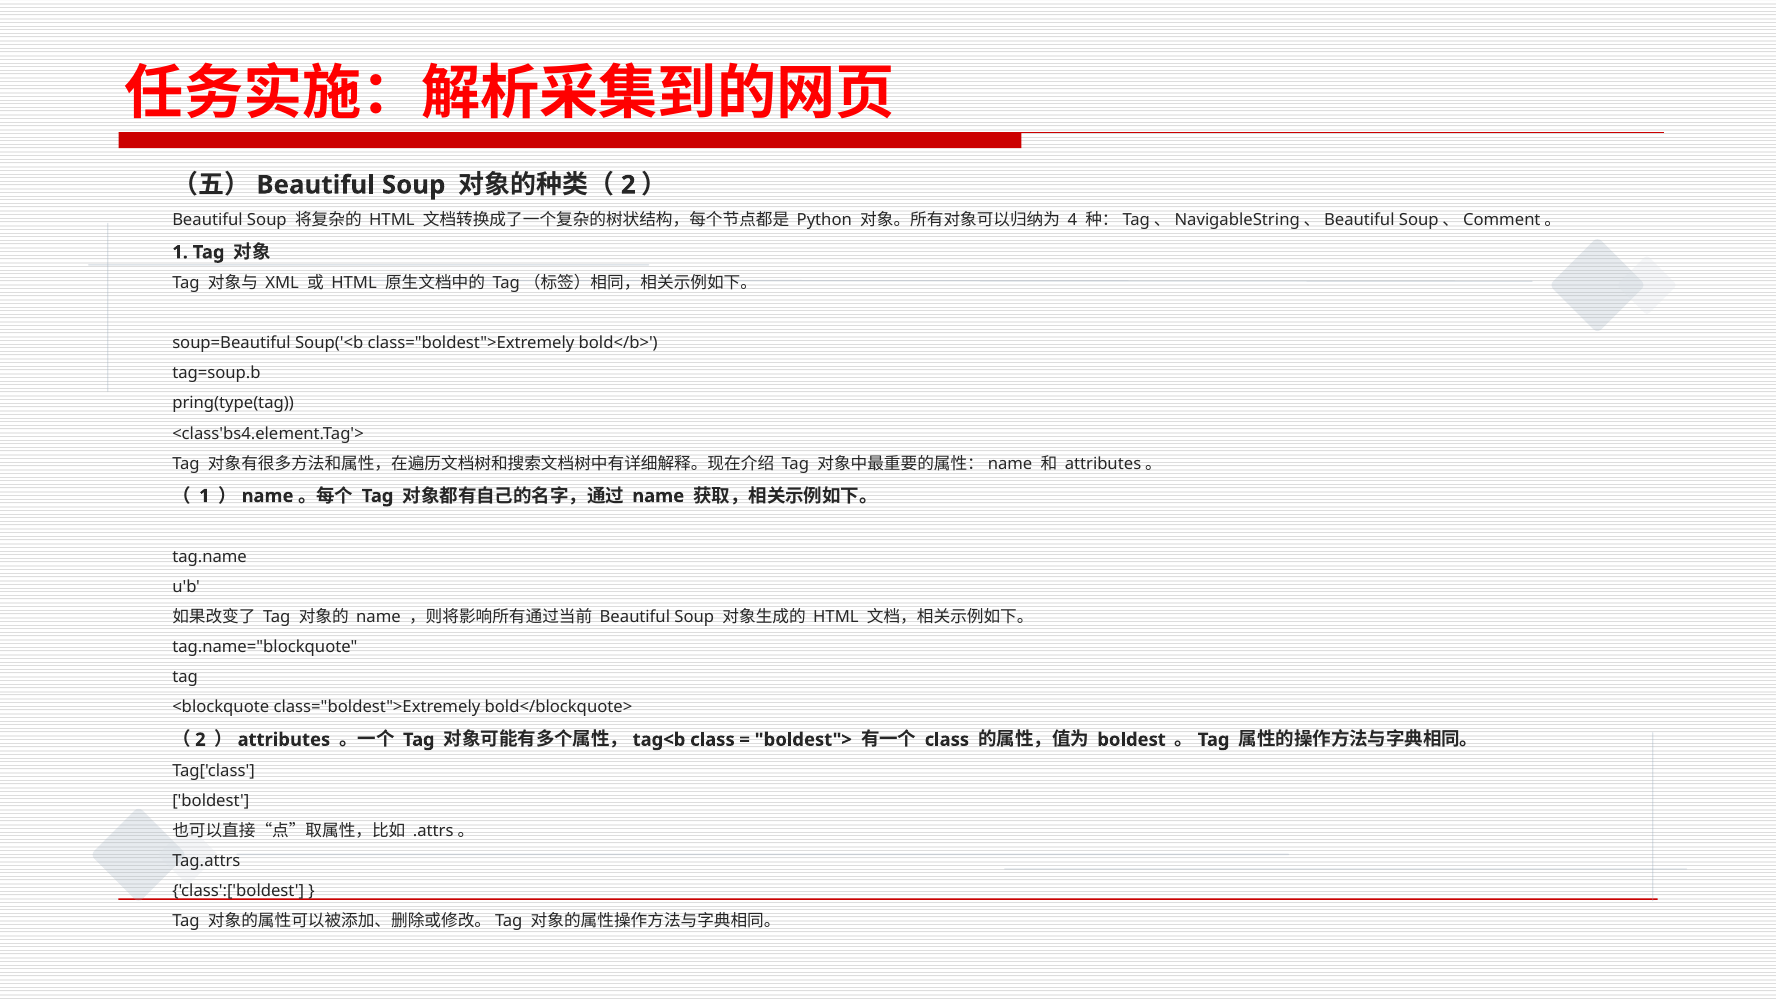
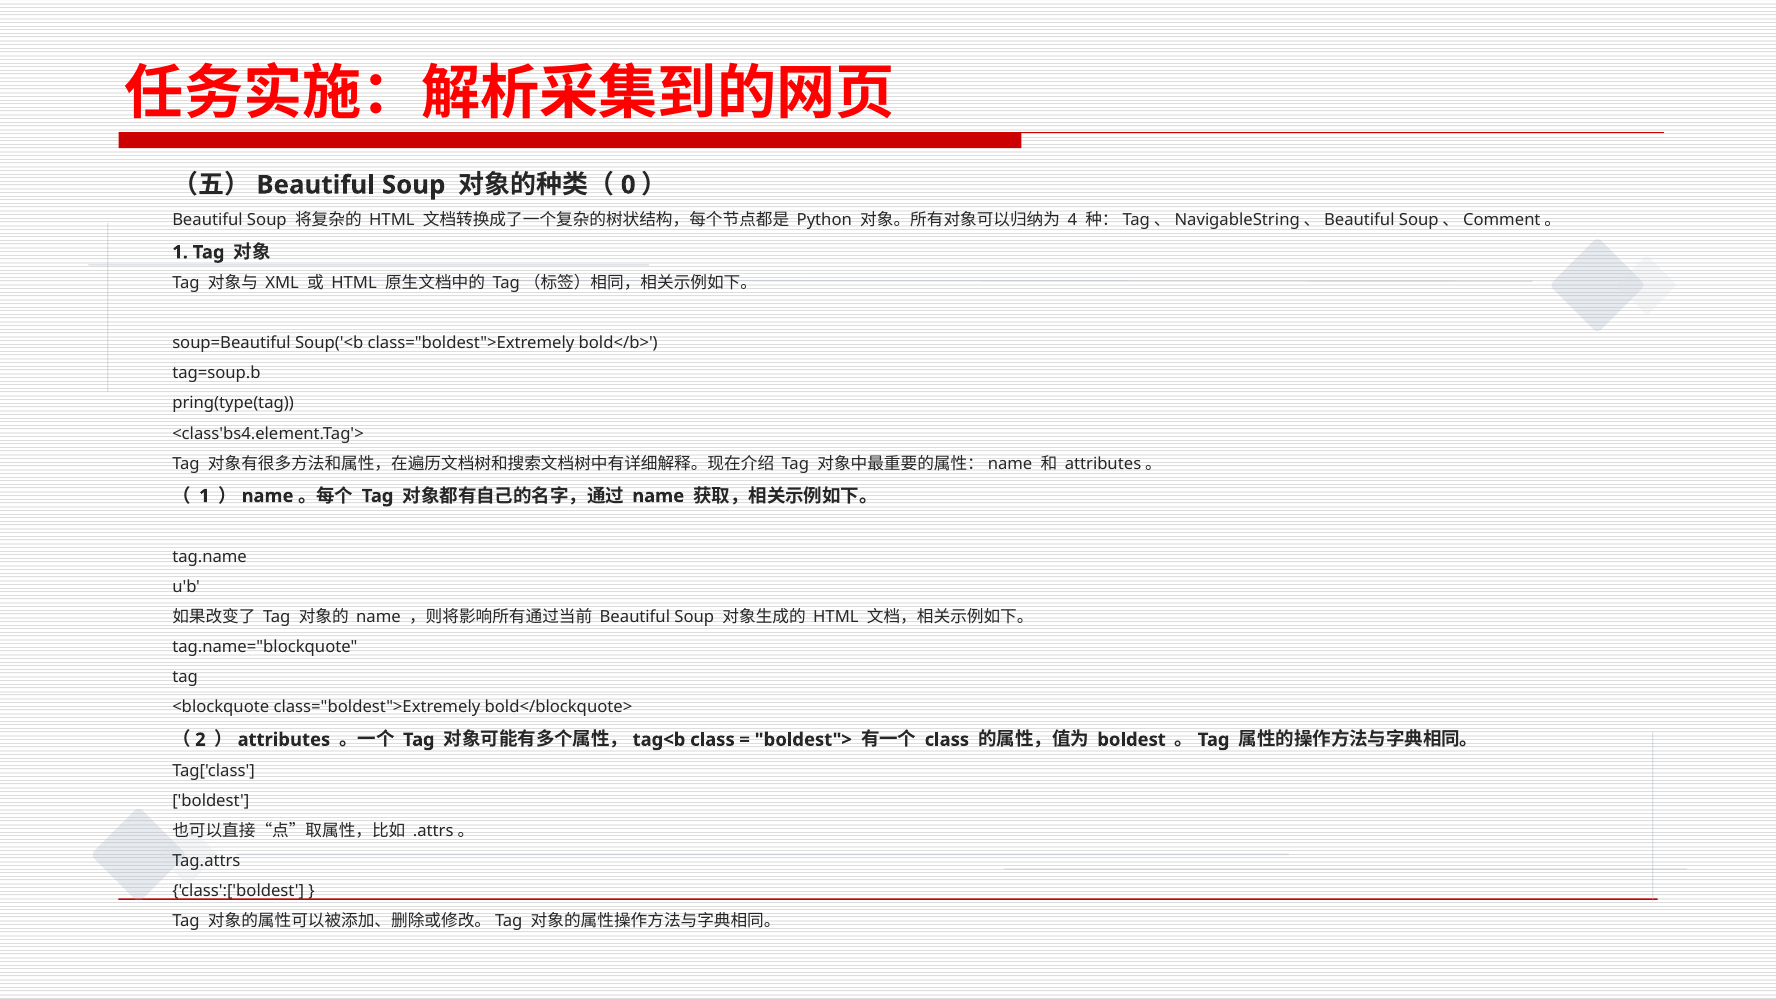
2 at (628, 185): 2 -> 0
